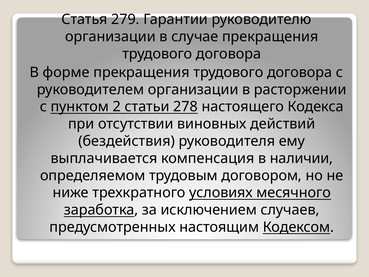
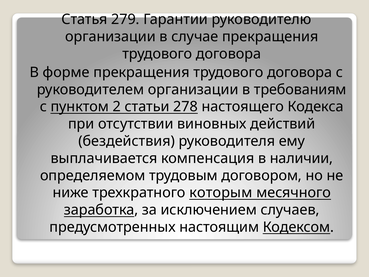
расторжении: расторжении -> требованиям
условиях: условиях -> которым
